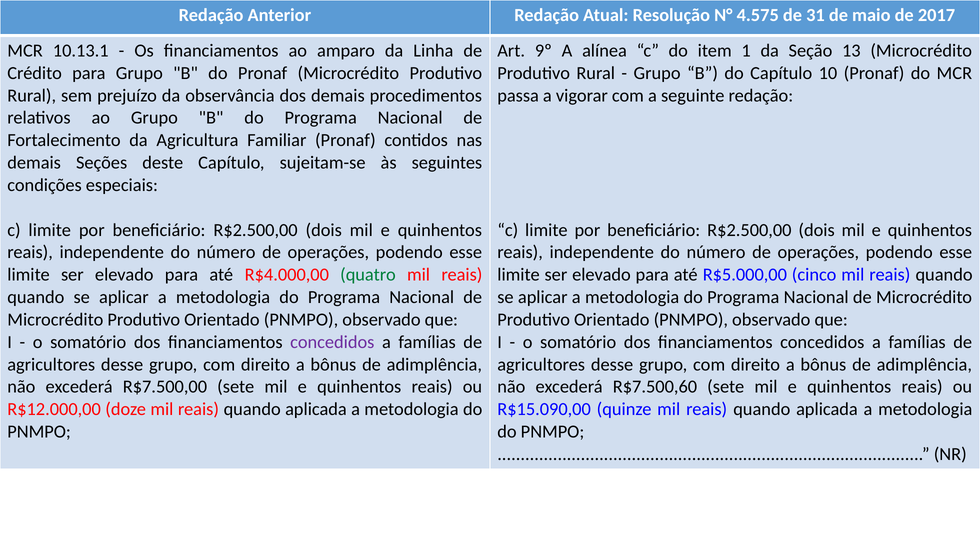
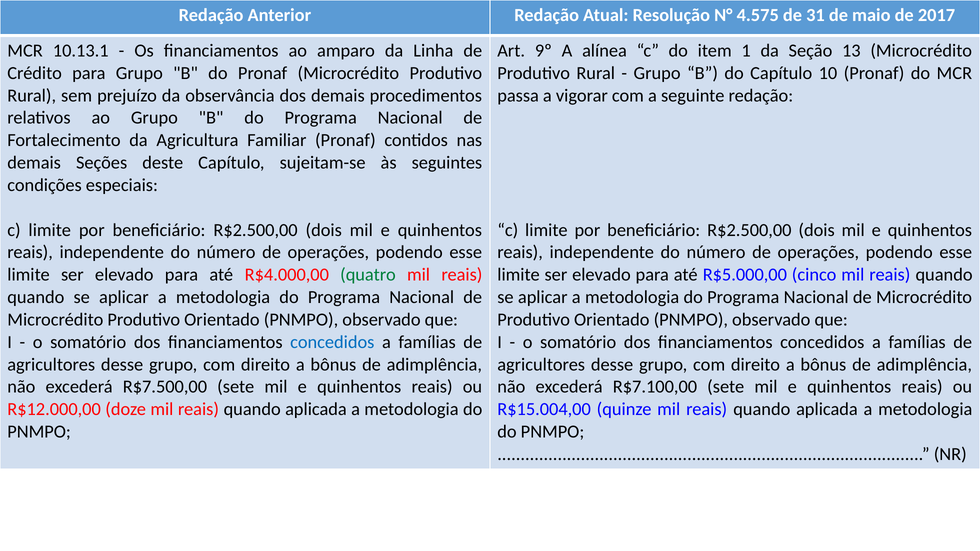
concedidos at (332, 342) colour: purple -> blue
R$7.500,60: R$7.500,60 -> R$7.100,00
R$15.090,00: R$15.090,00 -> R$15.004,00
